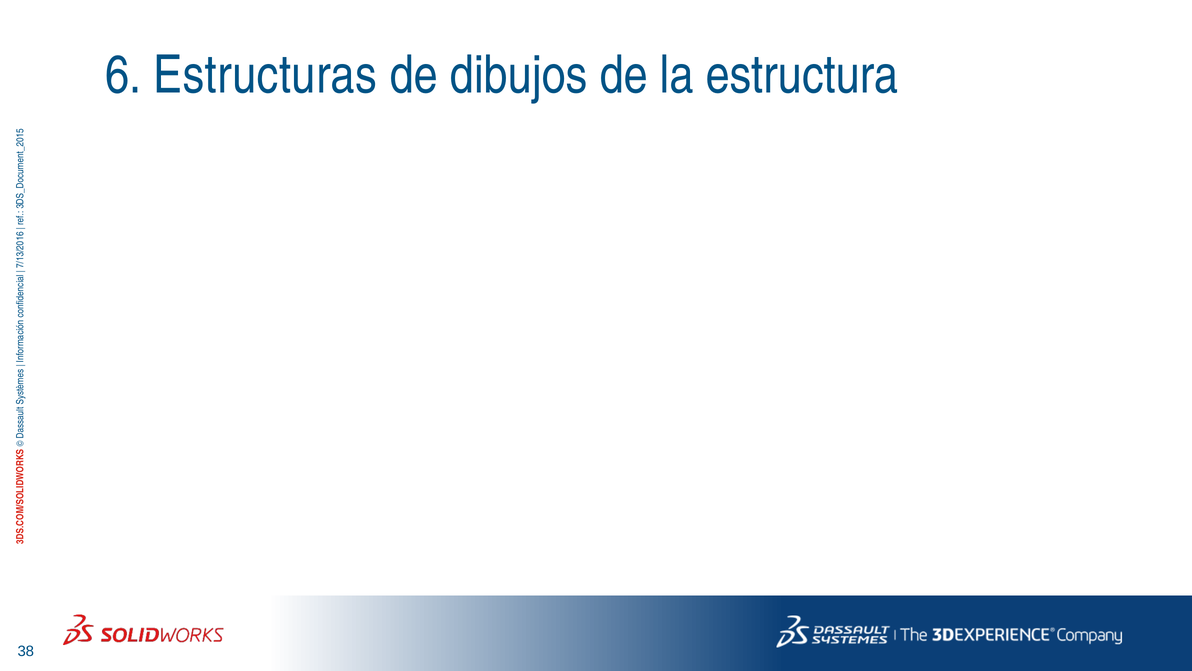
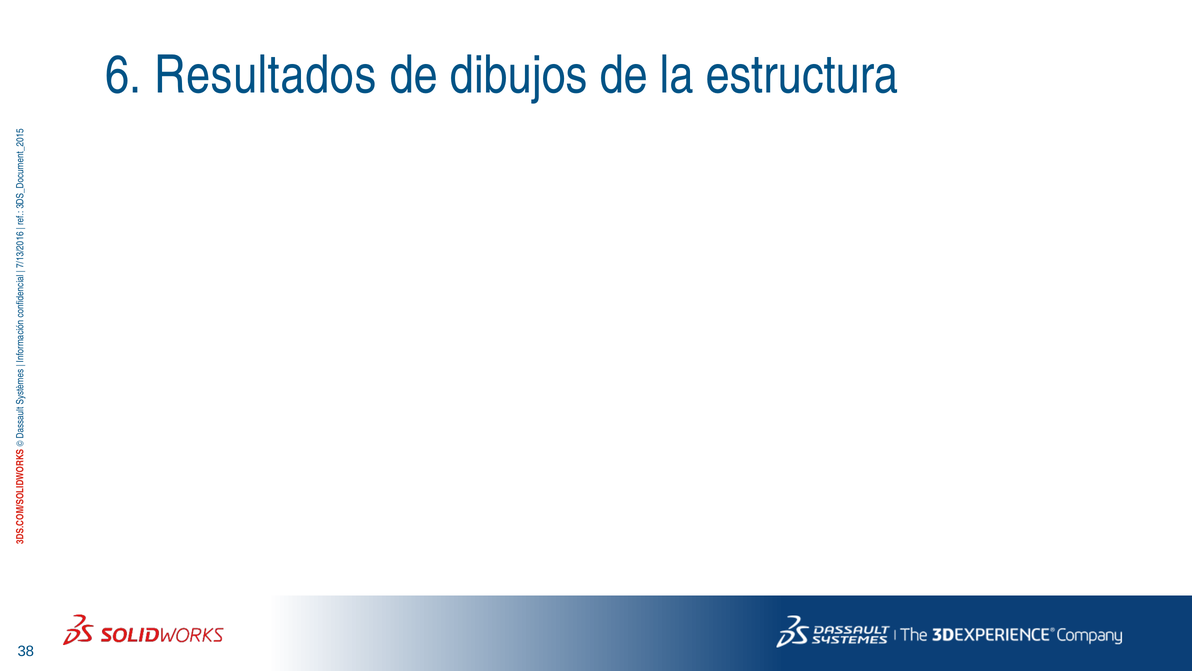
Estructuras: Estructuras -> Resultados
